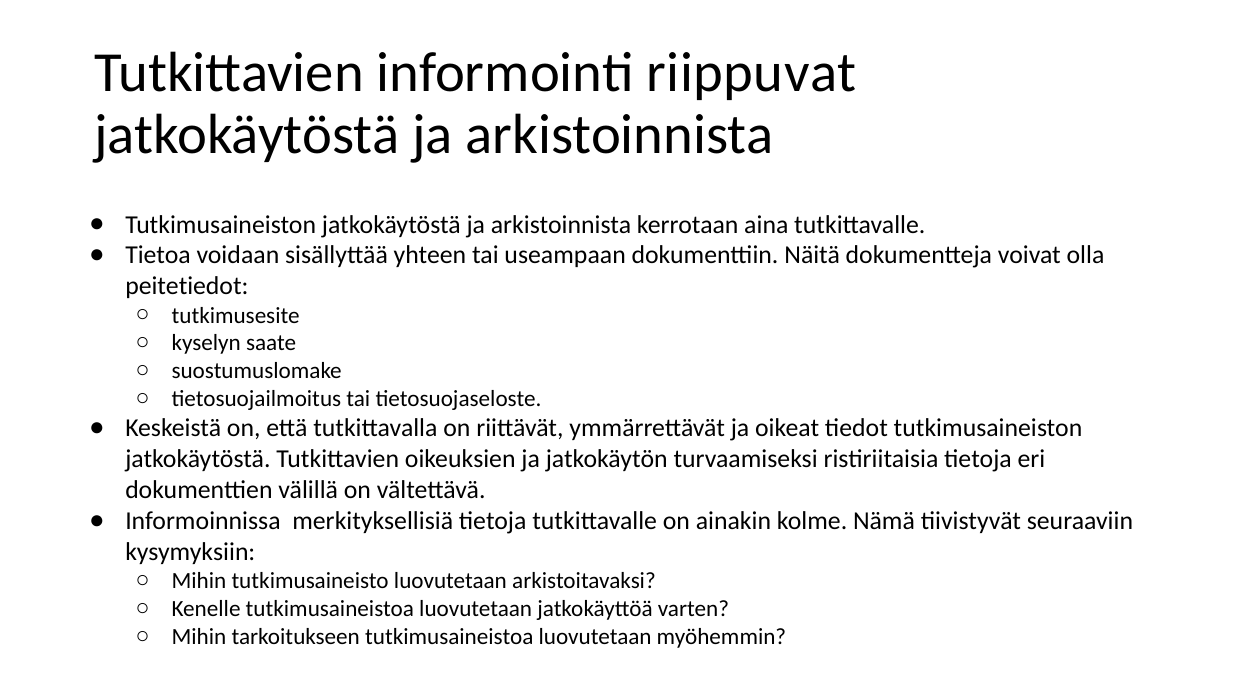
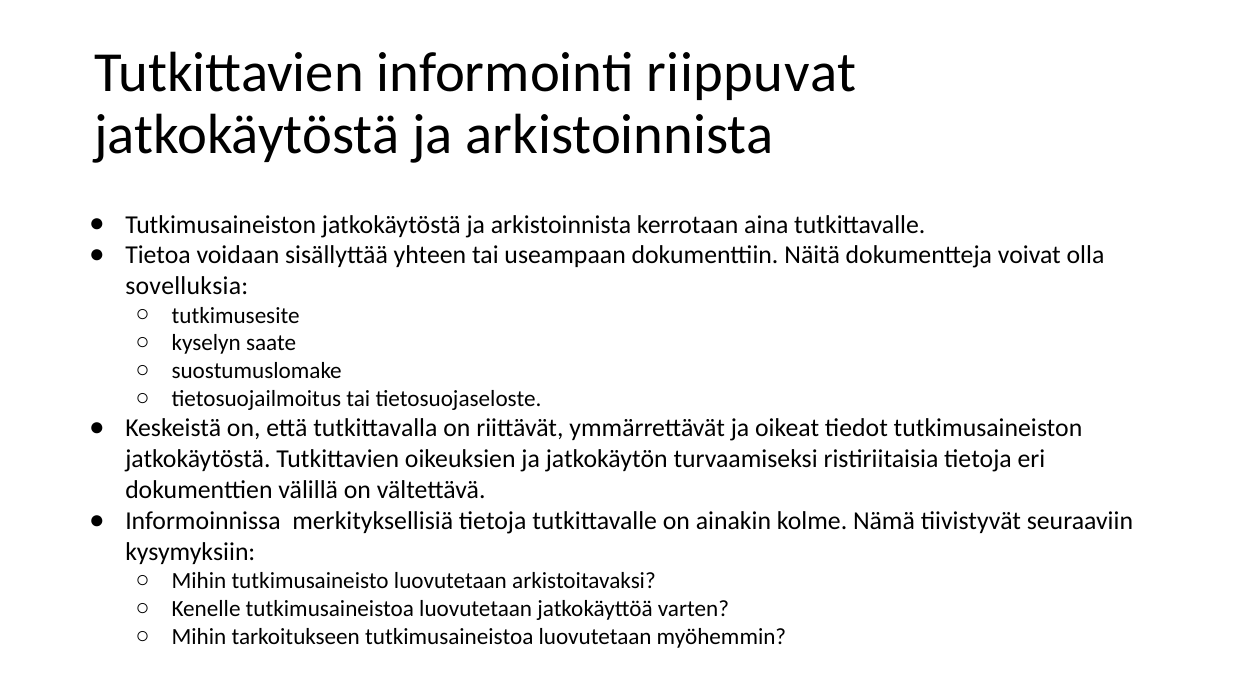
peitetiedot: peitetiedot -> sovelluksia
